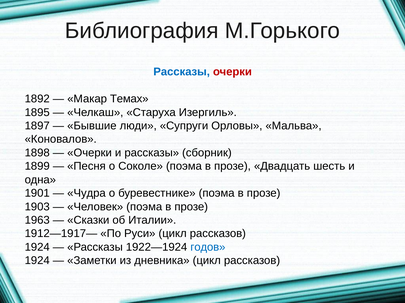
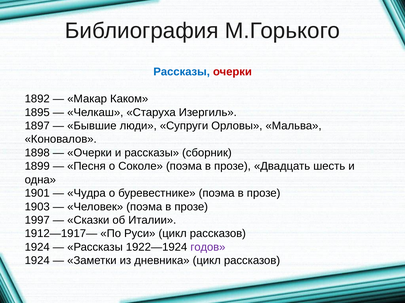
Темах: Темах -> Каком
1963: 1963 -> 1997
годов colour: blue -> purple
